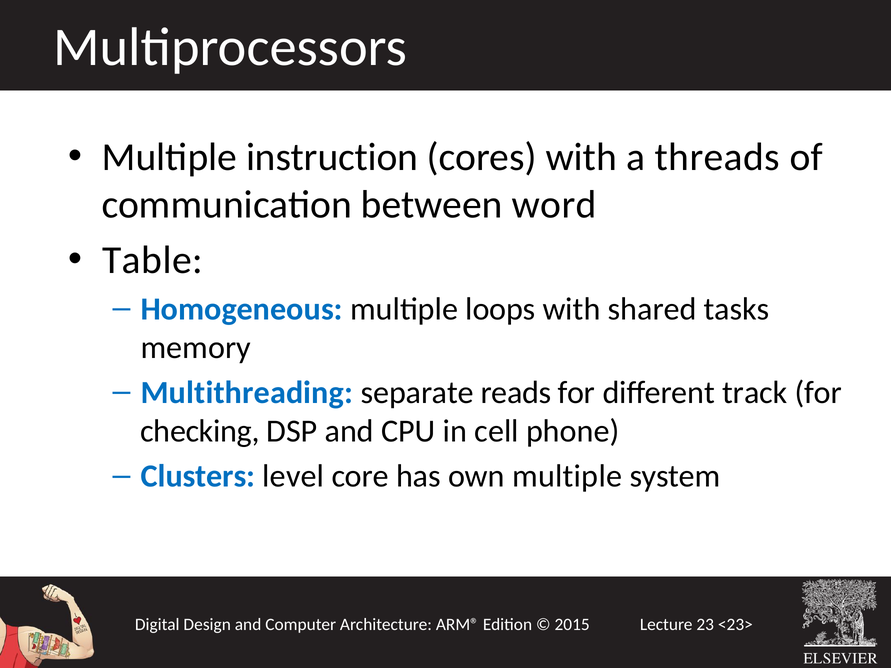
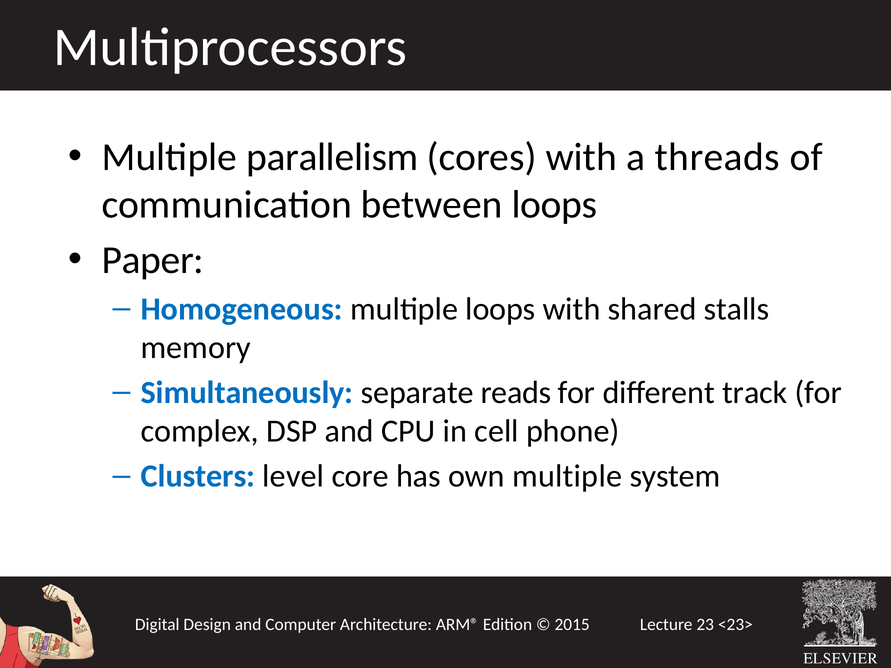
instruction: instruction -> parallelism
between word: word -> loops
Table: Table -> Paper
tasks: tasks -> stalls
Multithreading: Multithreading -> Simultaneously
checking: checking -> complex
